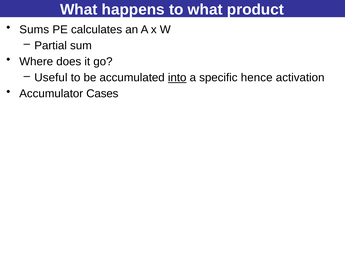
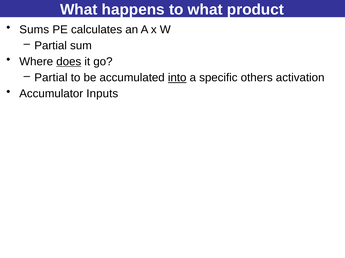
does underline: none -> present
Useful at (51, 78): Useful -> Partial
hence: hence -> others
Cases: Cases -> Inputs
